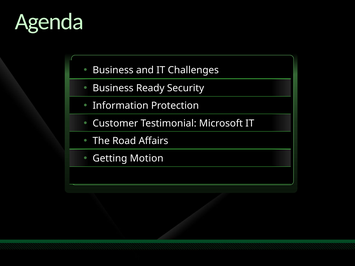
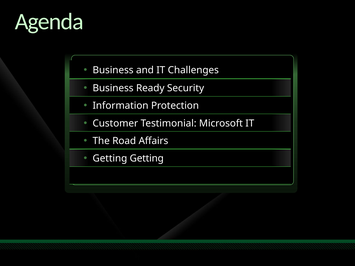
Getting Motion: Motion -> Getting
